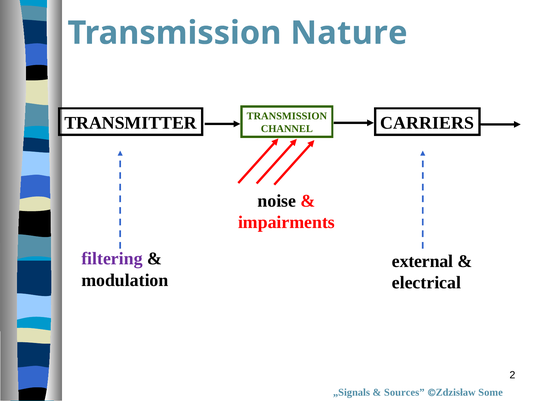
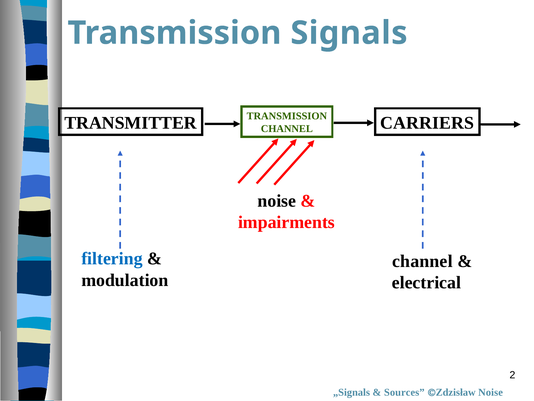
Nature: Nature -> Signals
filtering colour: purple -> blue
external at (423, 261): external -> channel
Zdzisław Some: Some -> Noise
